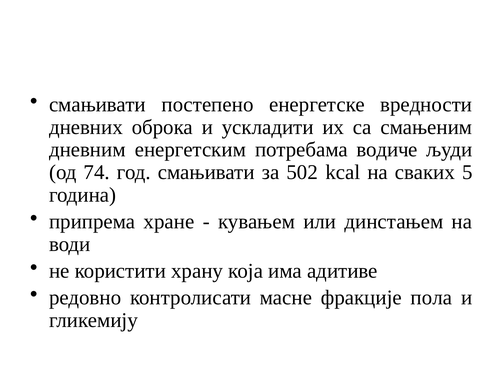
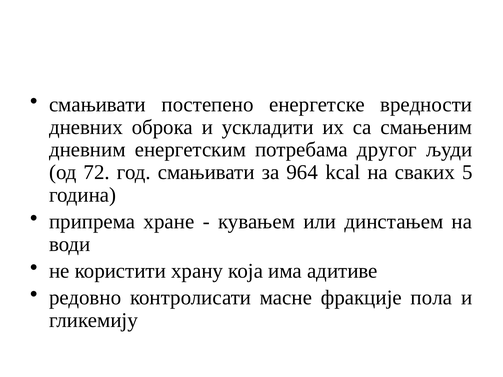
водиче: водиче -> другог
74: 74 -> 72
502: 502 -> 964
